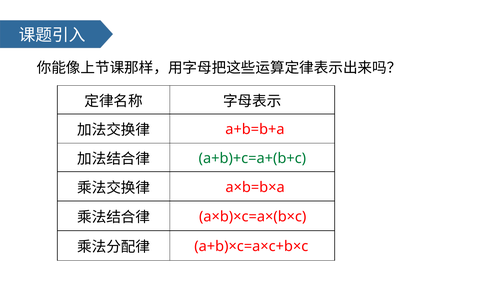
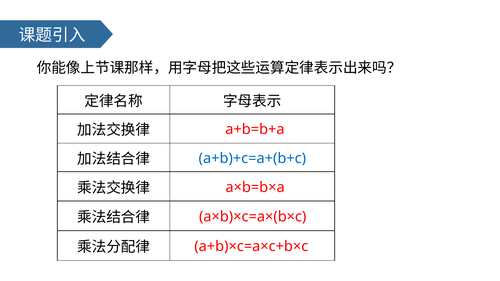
a+b)+c=a+(b+c colour: green -> blue
